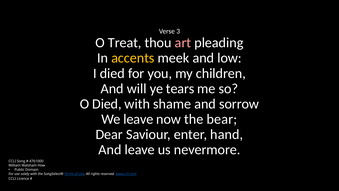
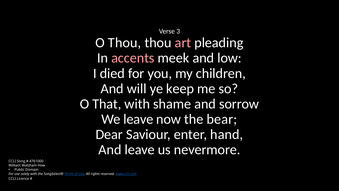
O Treat: Treat -> Thou
accents colour: yellow -> pink
tears: tears -> keep
O Died: Died -> That
